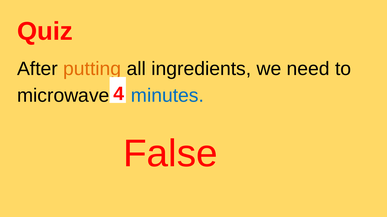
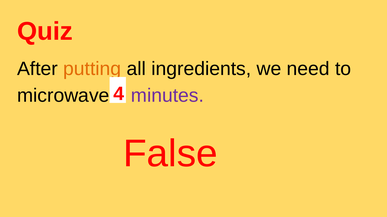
minutes colour: blue -> purple
